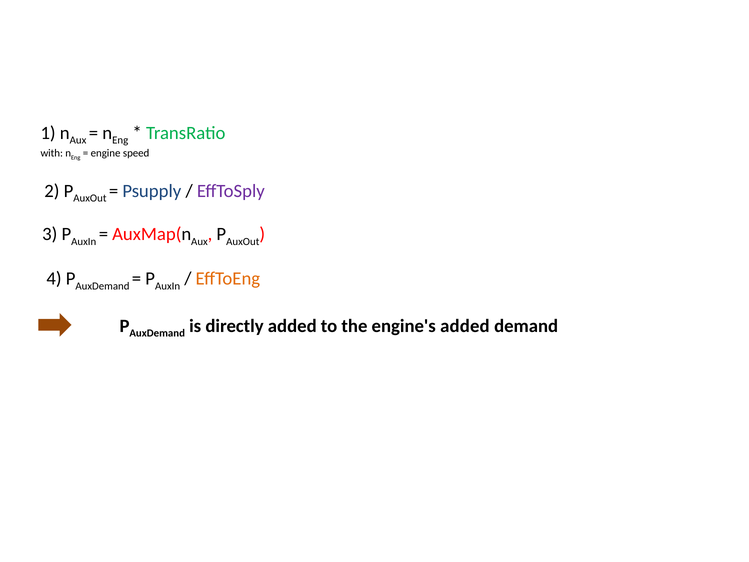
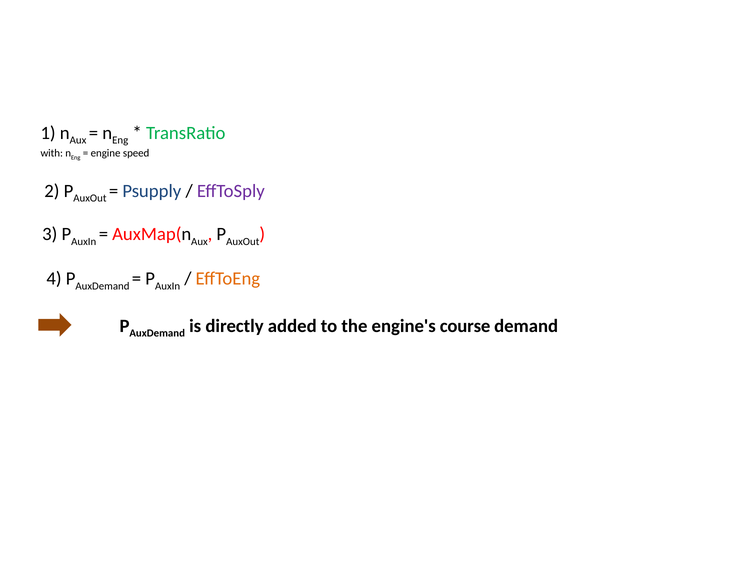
engine's added: added -> course
